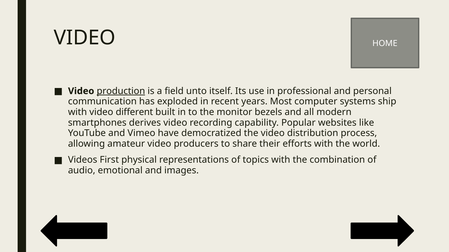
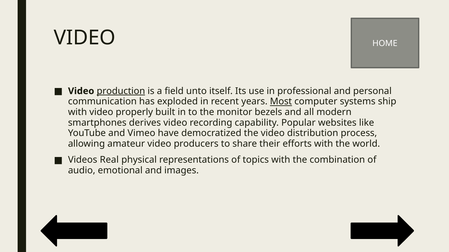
Most underline: none -> present
different: different -> properly
First: First -> Real
